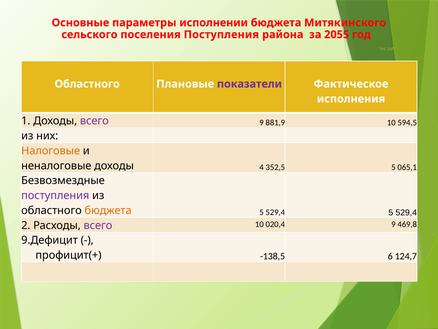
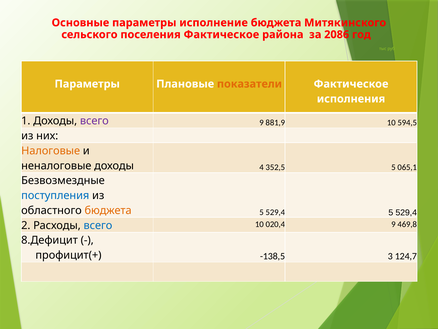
исполнении: исполнении -> исполнение
поселения Поступления: Поступления -> Фактическое
2055: 2055 -> 2086
Областного at (87, 84): Областного -> Параметры
показатели colour: purple -> orange
поступления at (55, 195) colour: purple -> blue
всего at (98, 225) colour: purple -> blue
9.Дефицит: 9.Дефицит -> 8.Дефицит
6: 6 -> 3
